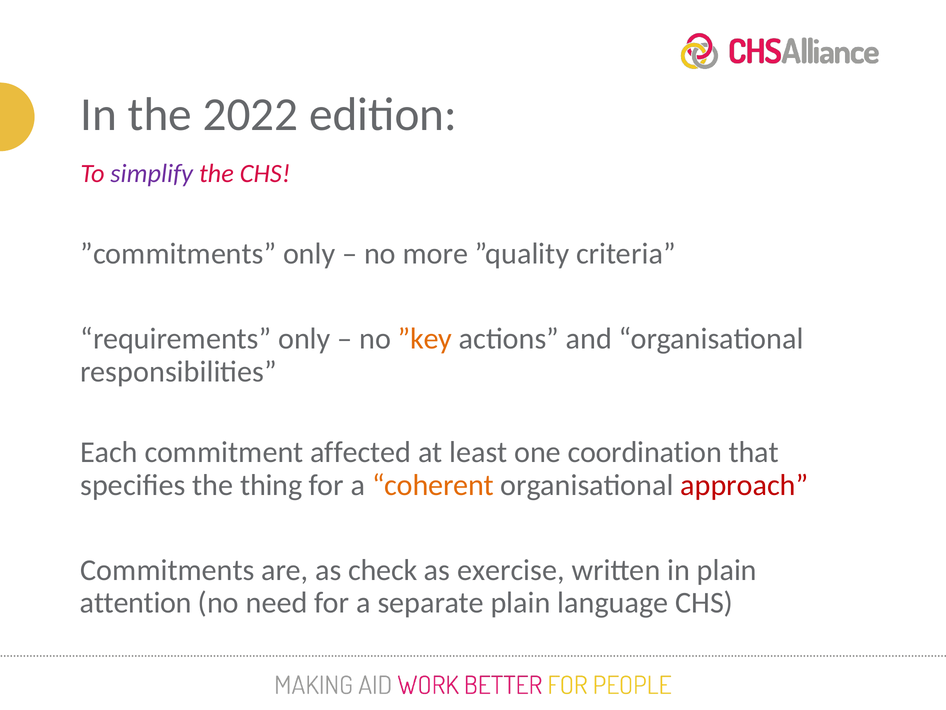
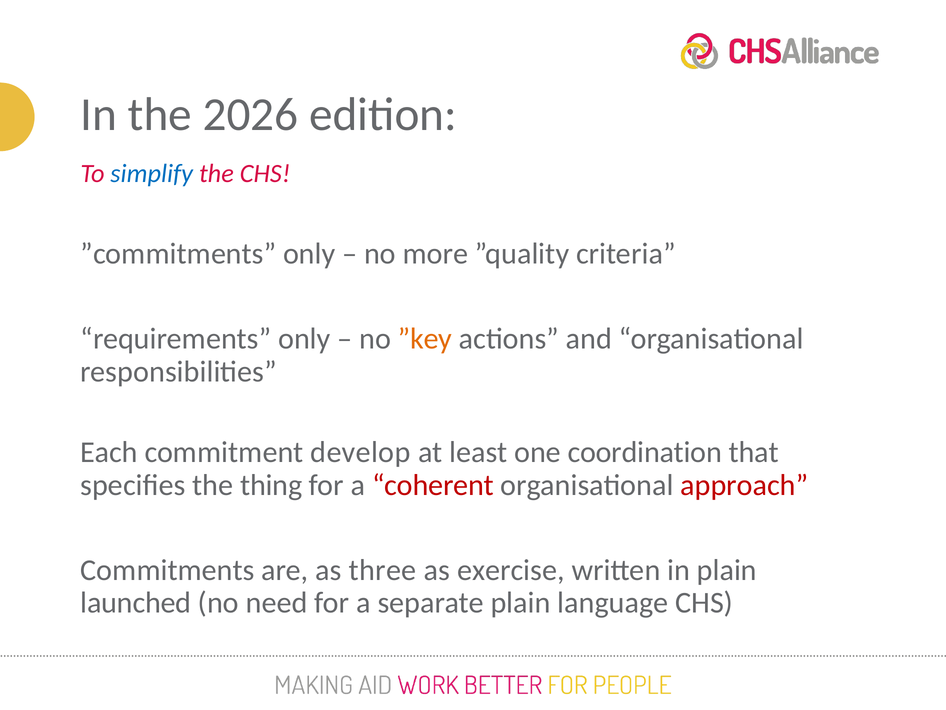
2022: 2022 -> 2026
simplify colour: purple -> blue
affected: affected -> develop
coherent colour: orange -> red
check: check -> three
attention: attention -> launched
